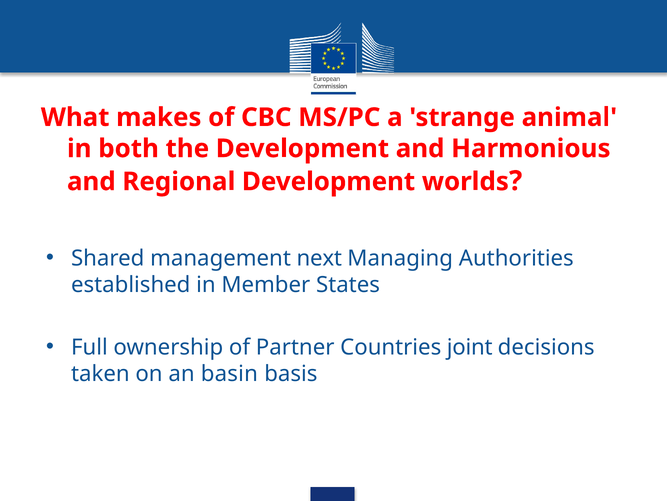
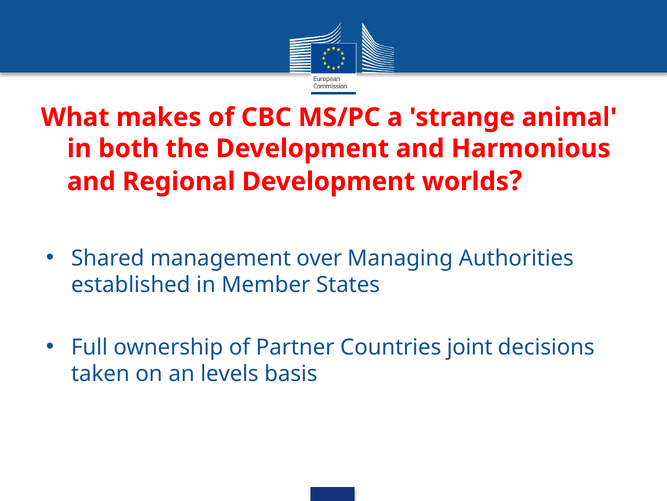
next: next -> over
basin: basin -> levels
